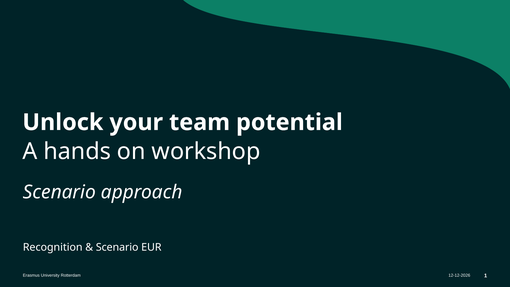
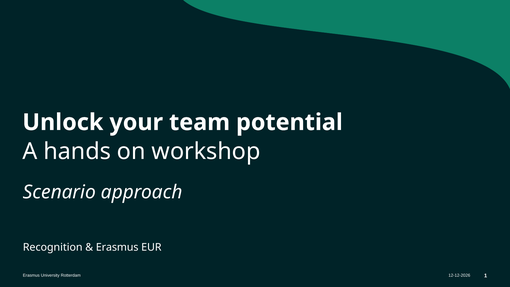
Scenario at (117, 247): Scenario -> Erasmus
